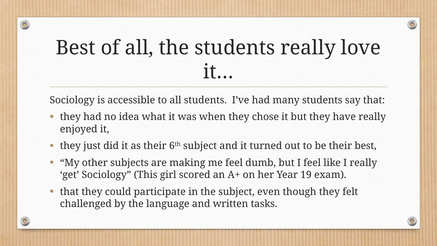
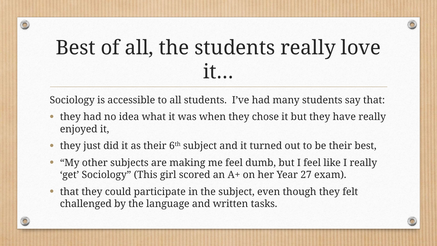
19: 19 -> 27
